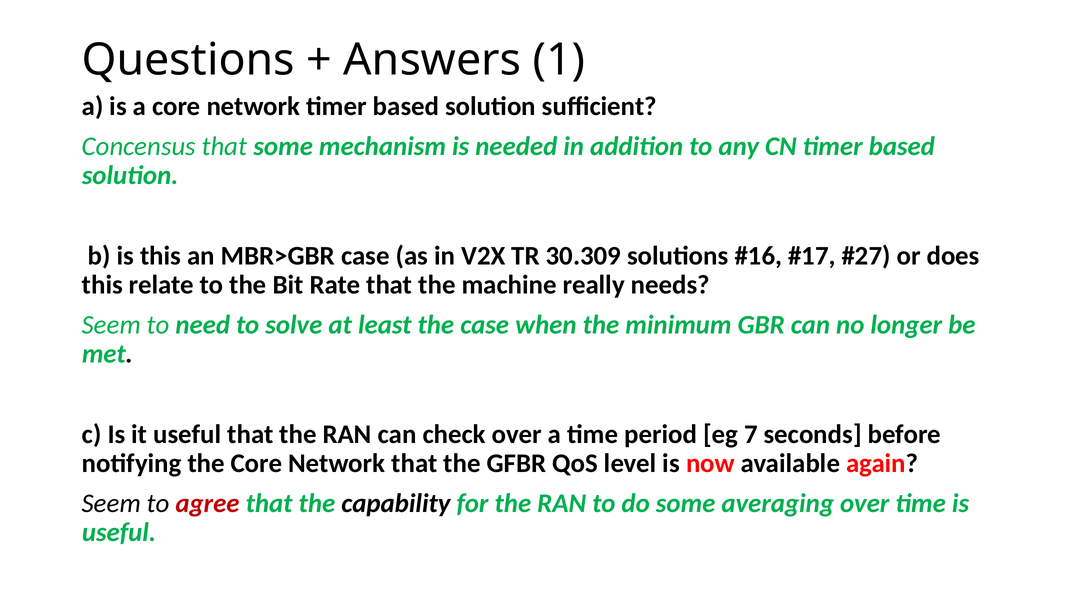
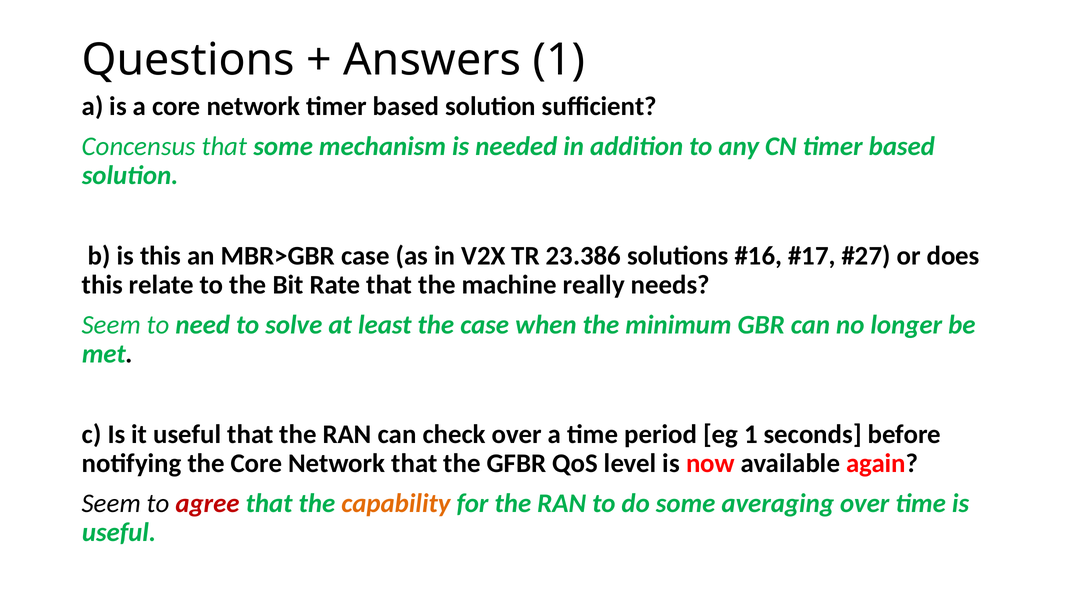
30.309: 30.309 -> 23.386
eg 7: 7 -> 1
capability colour: black -> orange
